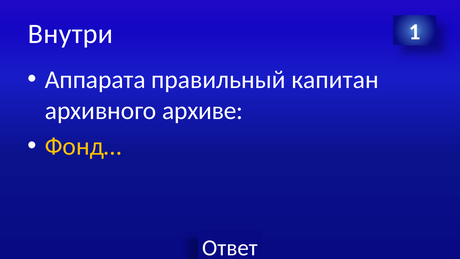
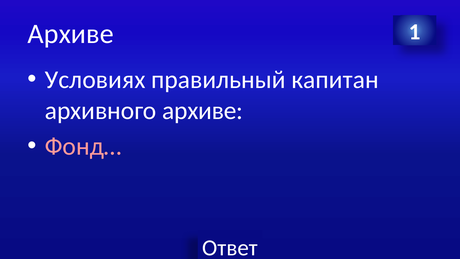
Внутри at (71, 34): Внутри -> Архиве
Аппарата: Аппарата -> Условиях
Фонд… colour: yellow -> pink
